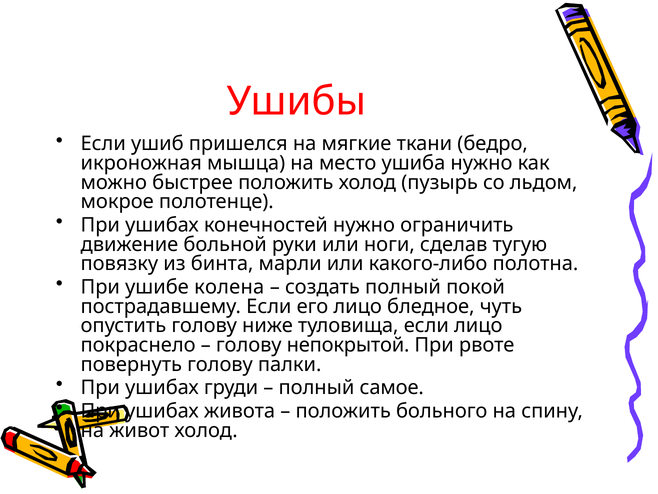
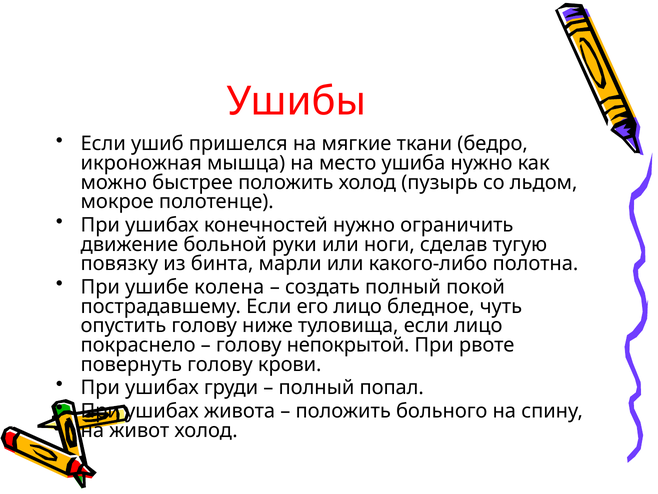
палки: палки -> крови
самое: самое -> попал
